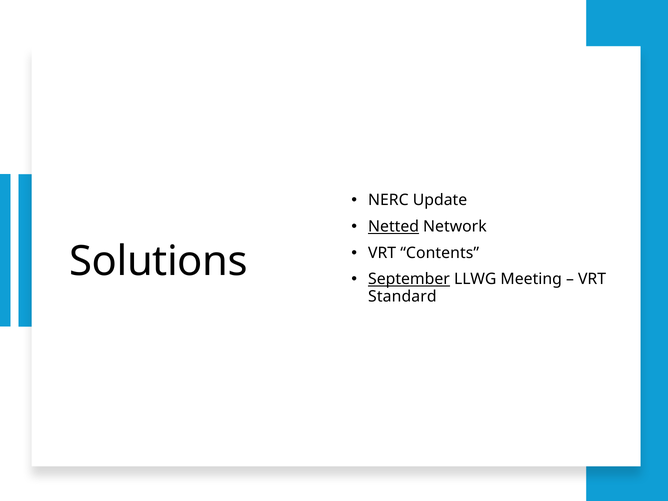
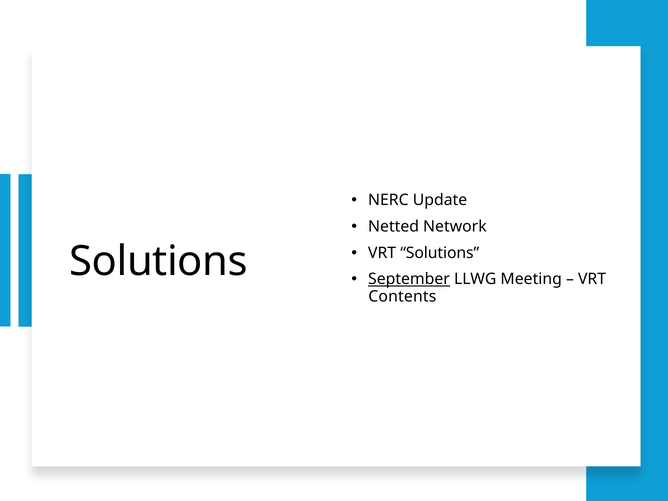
Netted underline: present -> none
VRT Contents: Contents -> Solutions
Standard: Standard -> Contents
